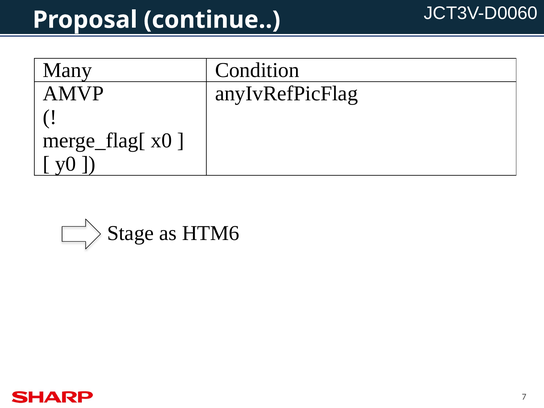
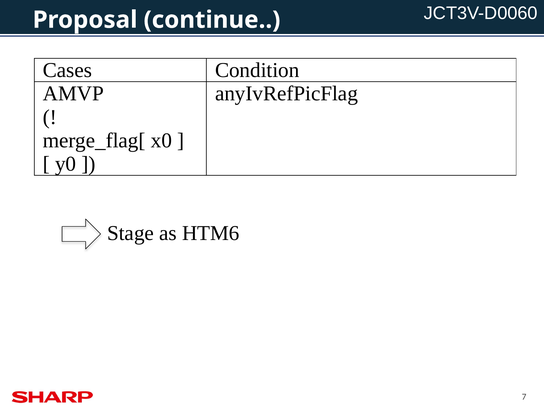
Many: Many -> Cases
